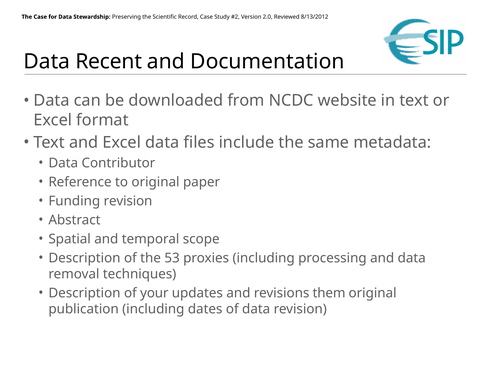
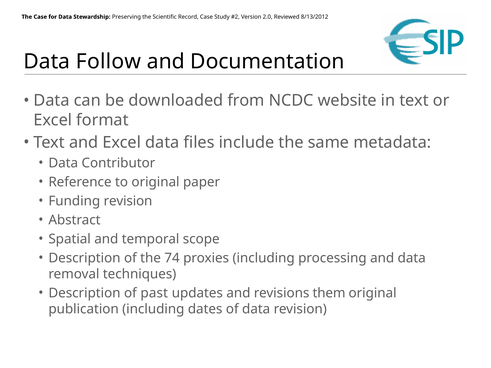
Recent: Recent -> Follow
53: 53 -> 74
your: your -> past
